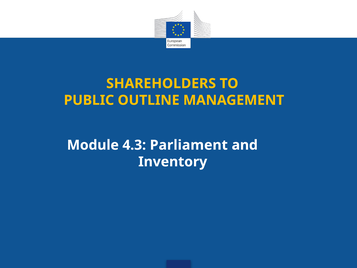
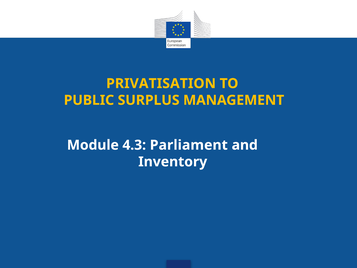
SHAREHOLDERS: SHAREHOLDERS -> PRIVATISATION
OUTLINE: OUTLINE -> SURPLUS
